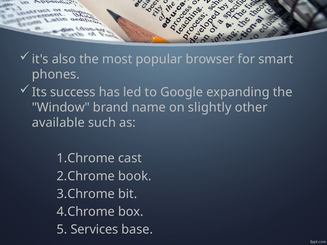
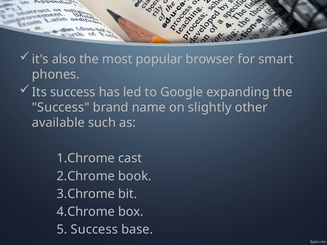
Window at (61, 108): Window -> Success
Services at (94, 230): Services -> Success
